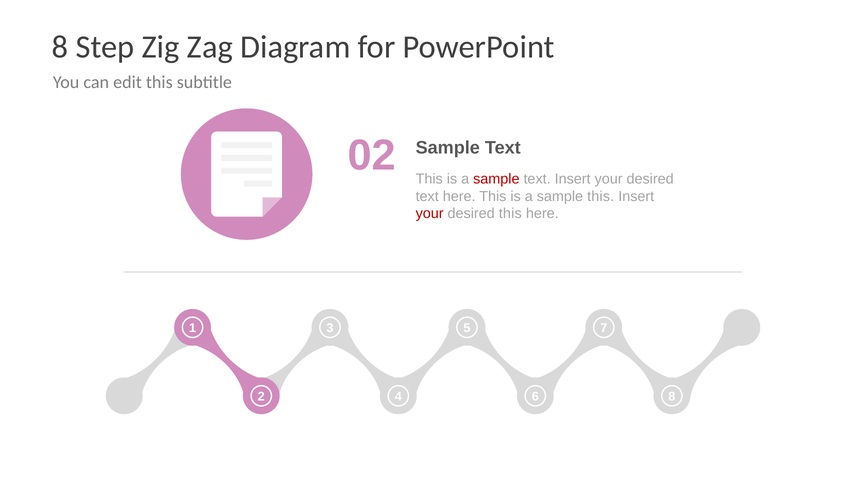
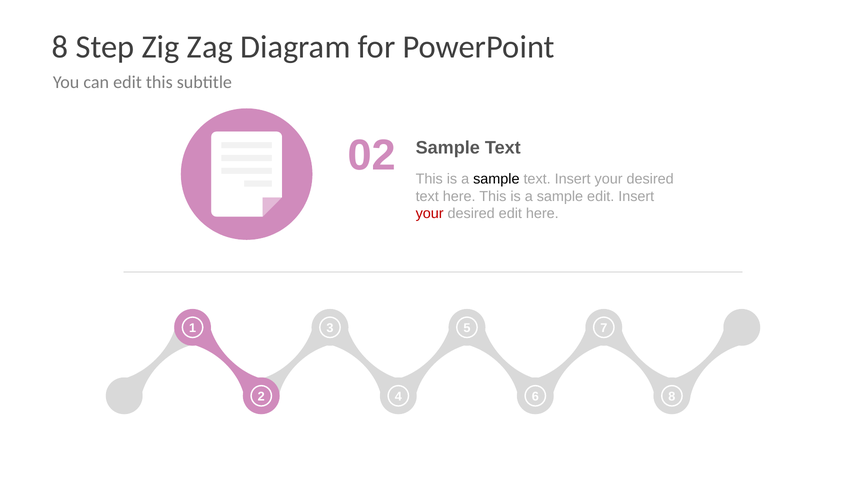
sample at (496, 179) colour: red -> black
sample this: this -> edit
desired this: this -> edit
